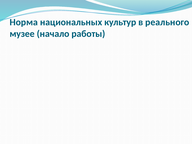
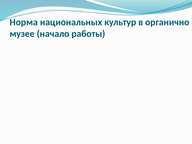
реального: реального -> органично
